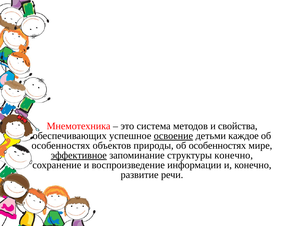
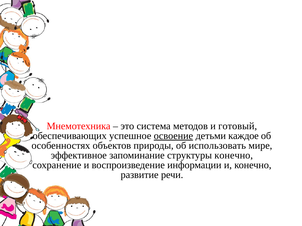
свойства: свойства -> готовый
природы об особенностях: особенностях -> использовать
эффективное underline: present -> none
